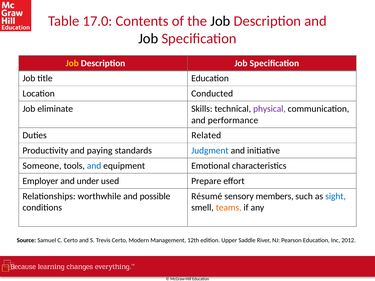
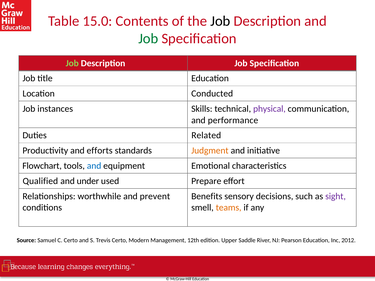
17.0: 17.0 -> 15.0
Job at (148, 39) colour: black -> green
Job at (72, 63) colour: yellow -> light green
eliminate: eliminate -> instances
paying: paying -> efforts
Judgment colour: blue -> orange
Someone: Someone -> Flowchart
Employer: Employer -> Qualified
possible: possible -> prevent
Résumé: Résumé -> Benefits
members: members -> decisions
sight colour: blue -> purple
